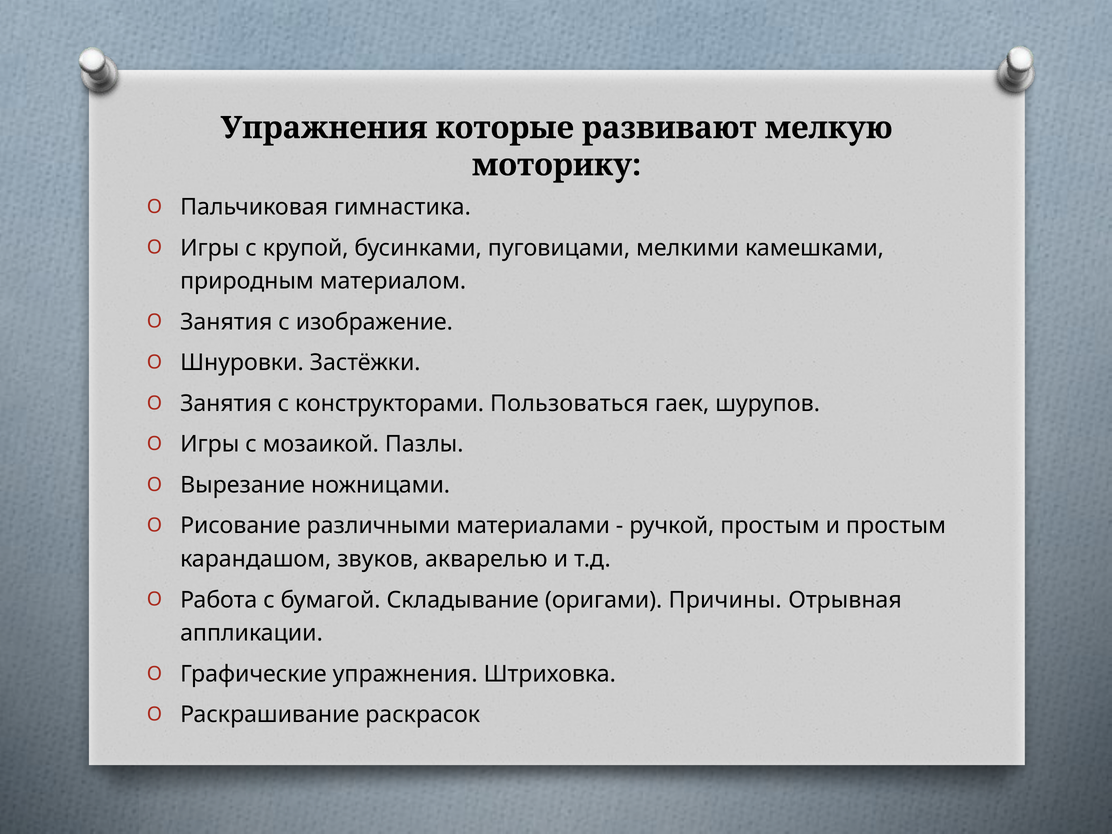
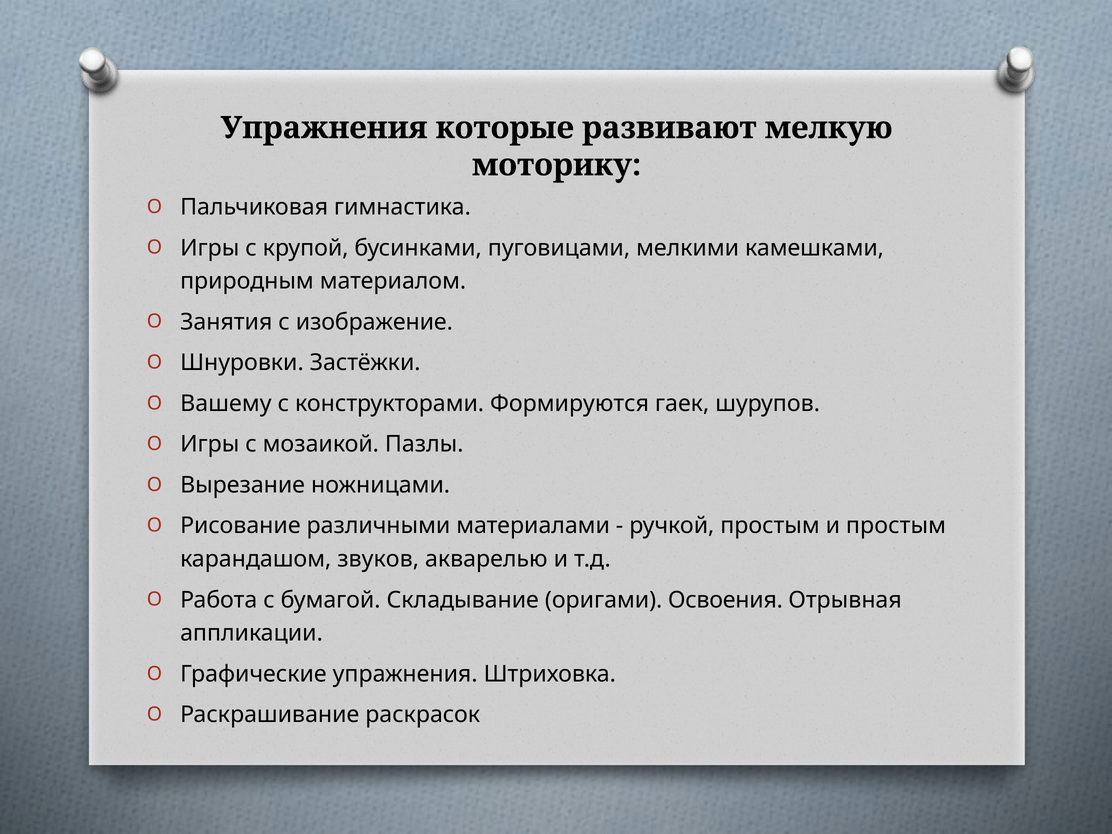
Занятия at (226, 404): Занятия -> Вашему
Пользоваться: Пользоваться -> Формируются
Причины: Причины -> Освоения
